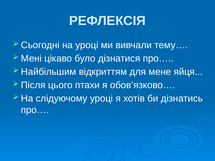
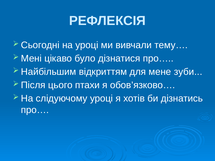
яйця: яйця -> зуби
